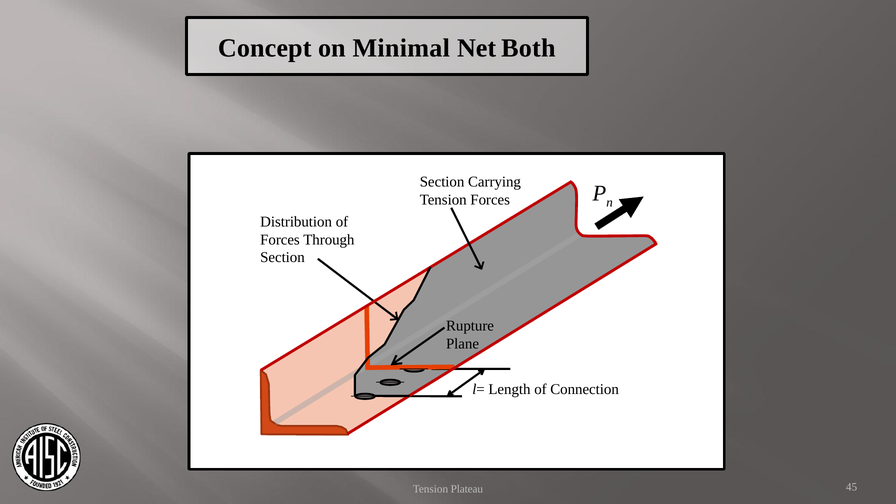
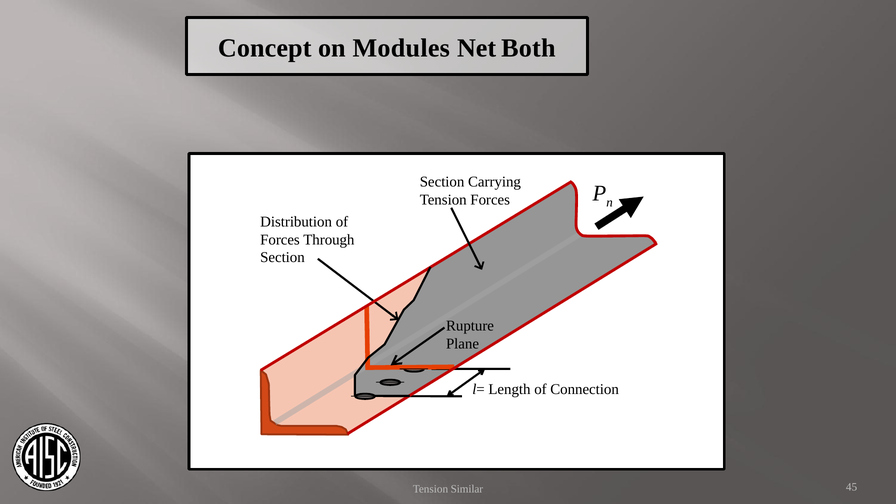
Minimal: Minimal -> Modules
Plateau: Plateau -> Similar
